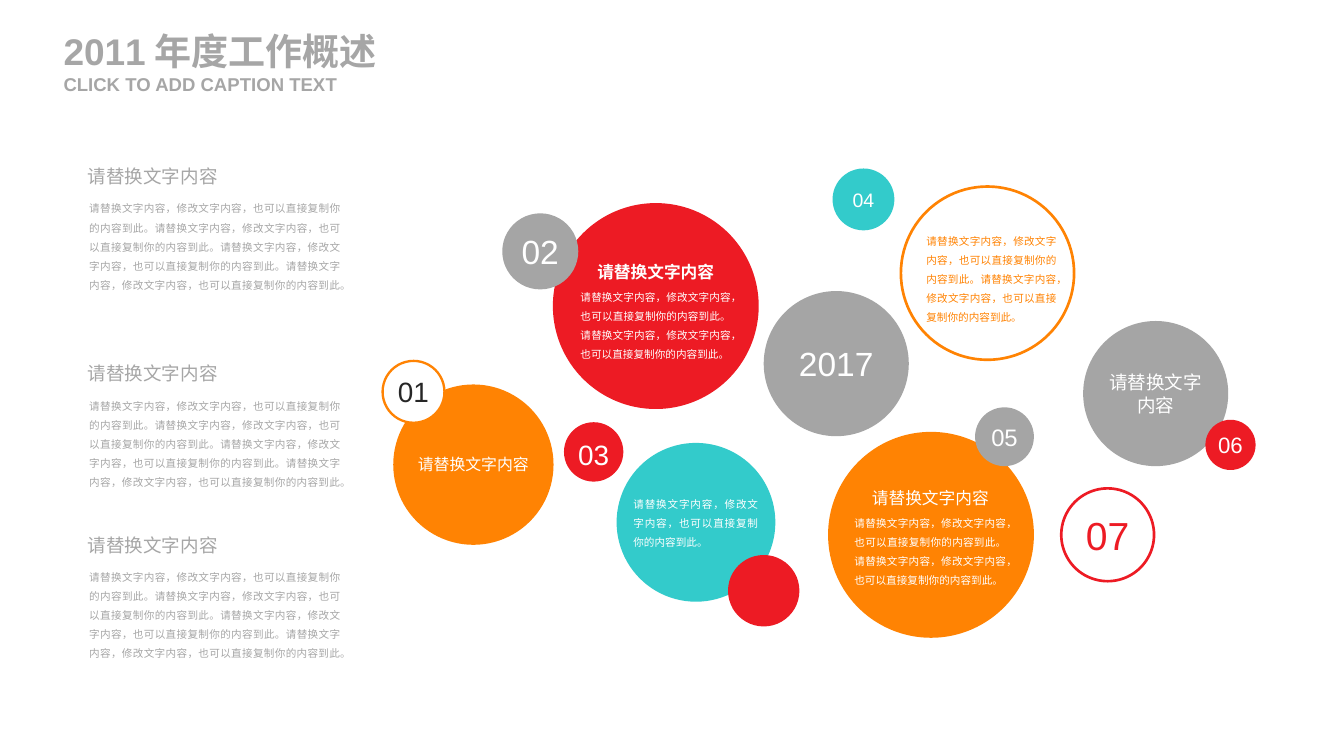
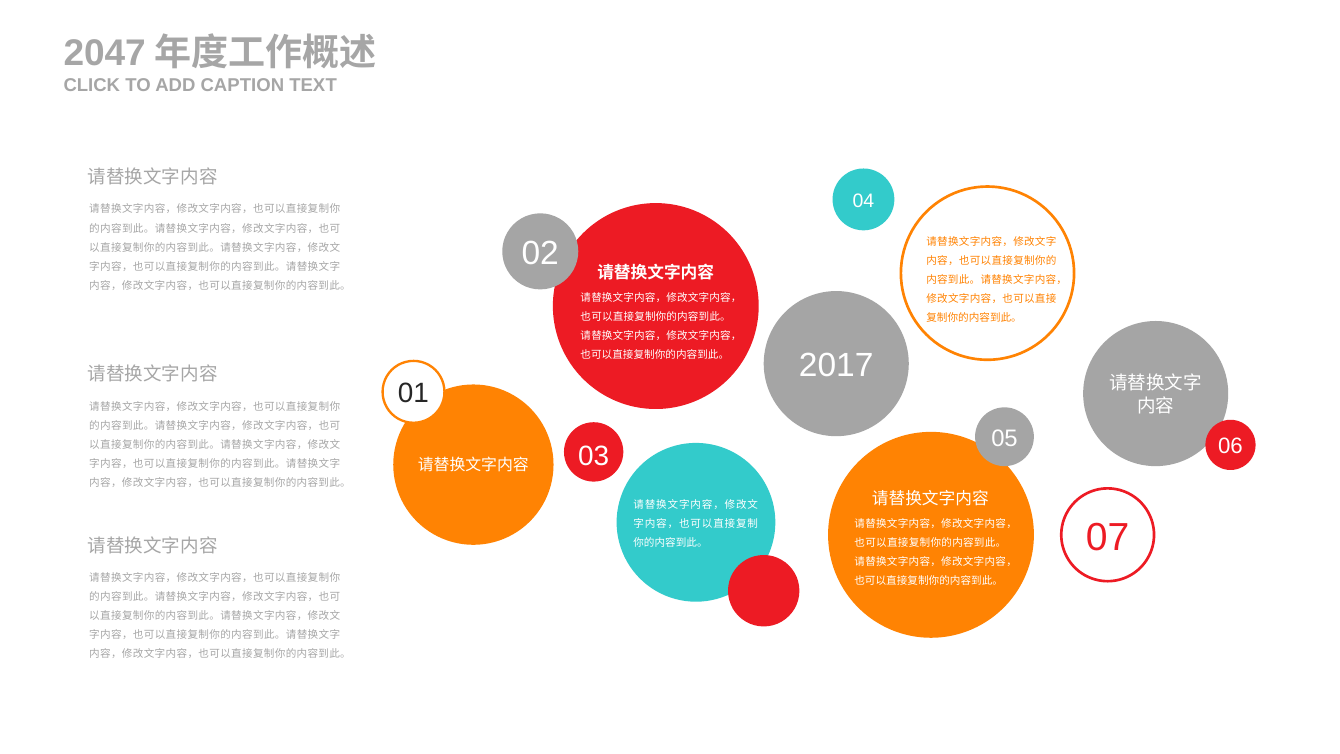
2011: 2011 -> 2047
